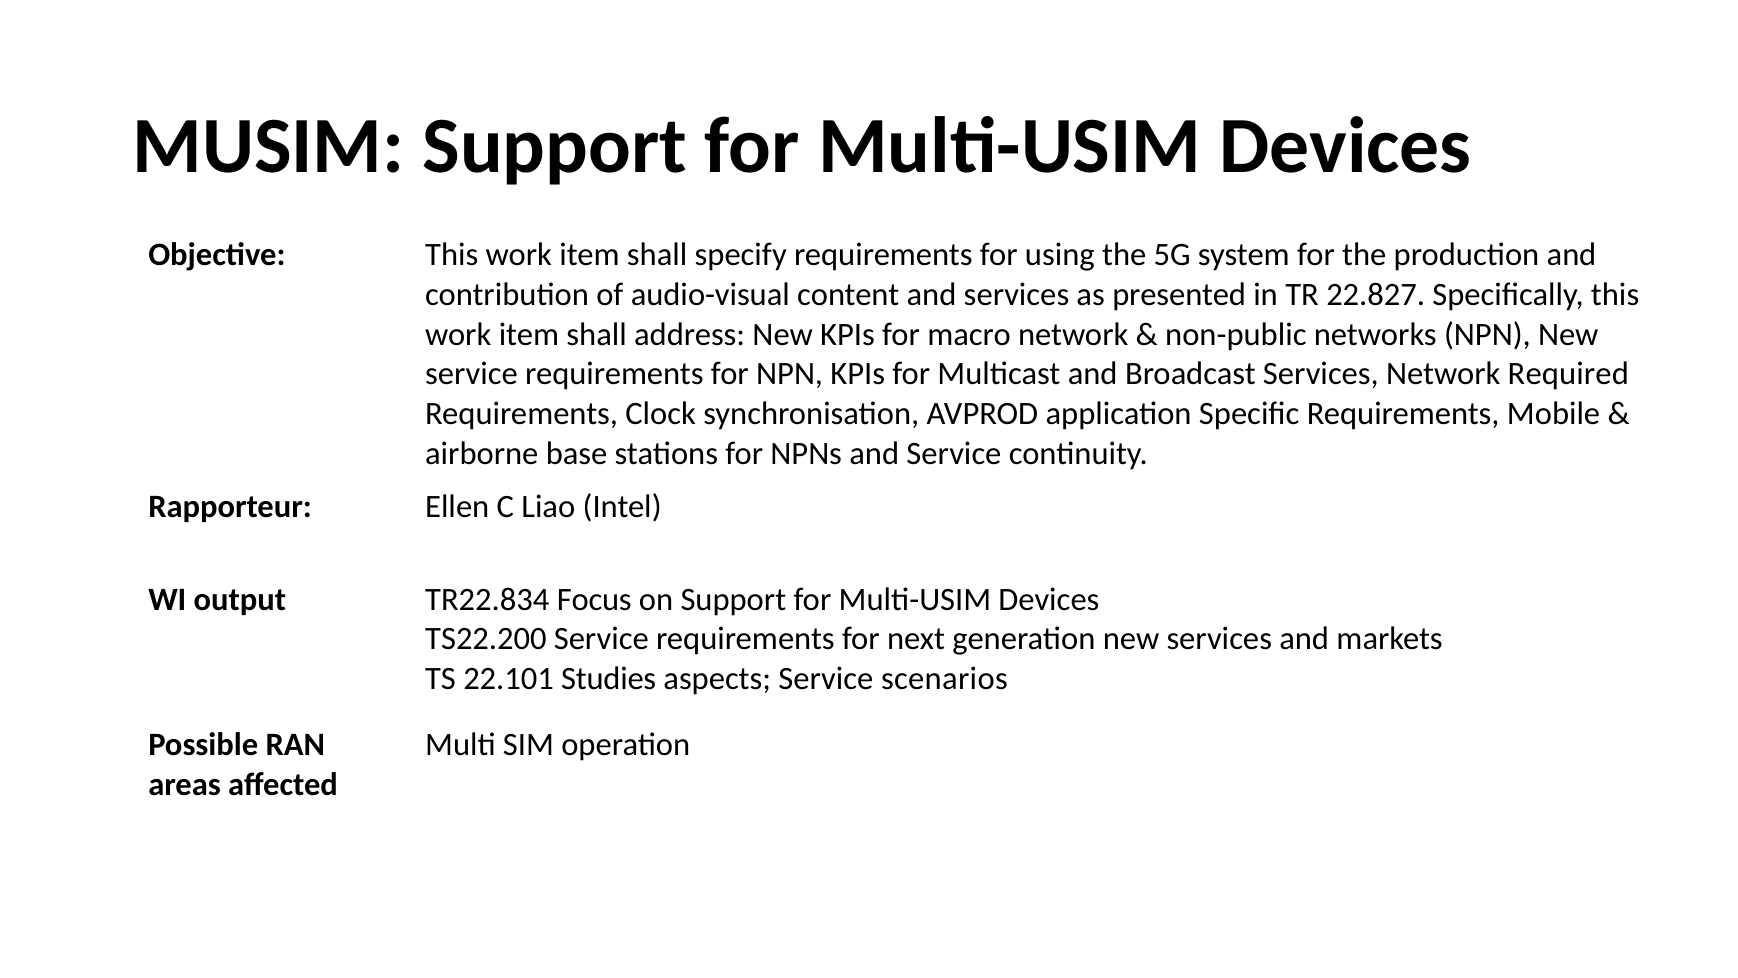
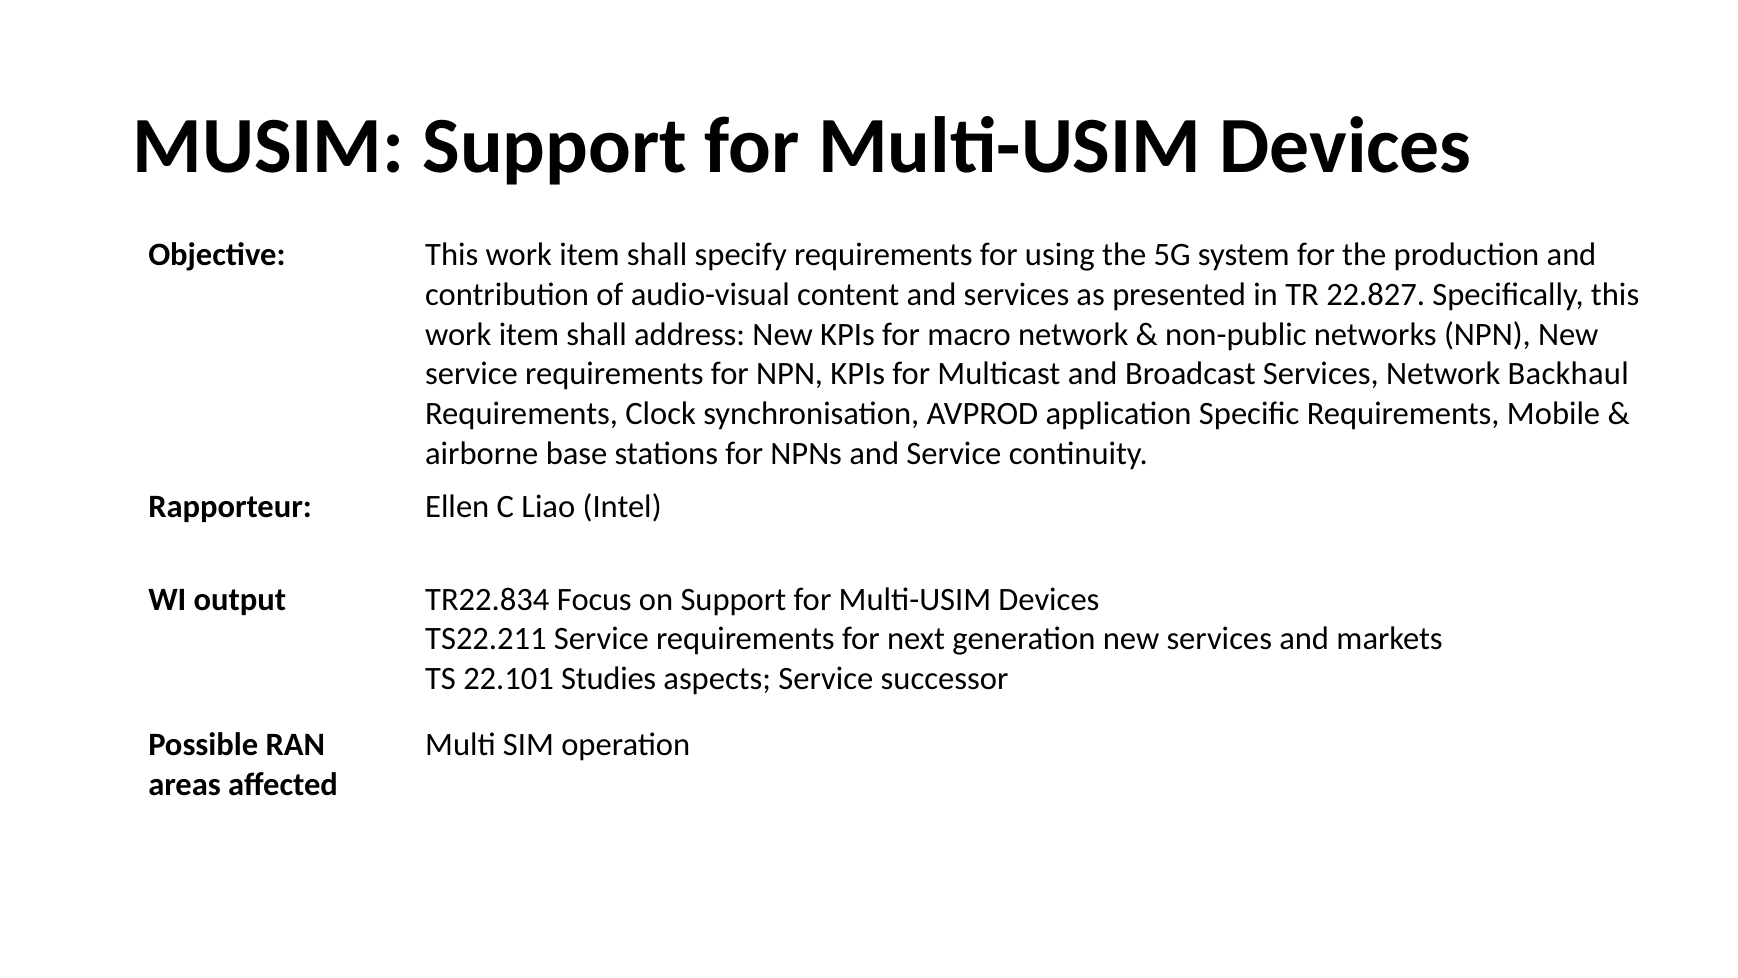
Required: Required -> Backhaul
TS22.200: TS22.200 -> TS22.211
scenarios: scenarios -> successor
